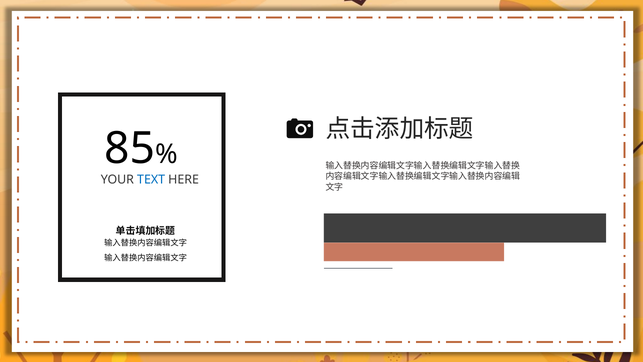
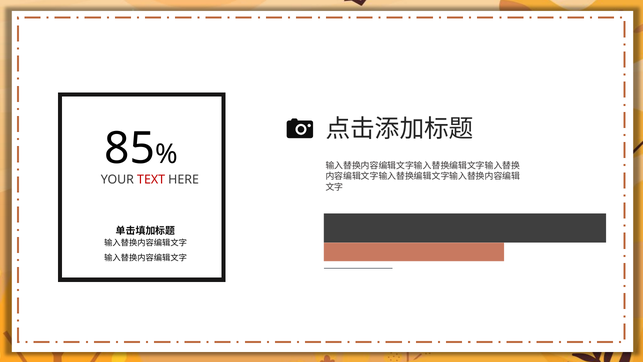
TEXT colour: blue -> red
